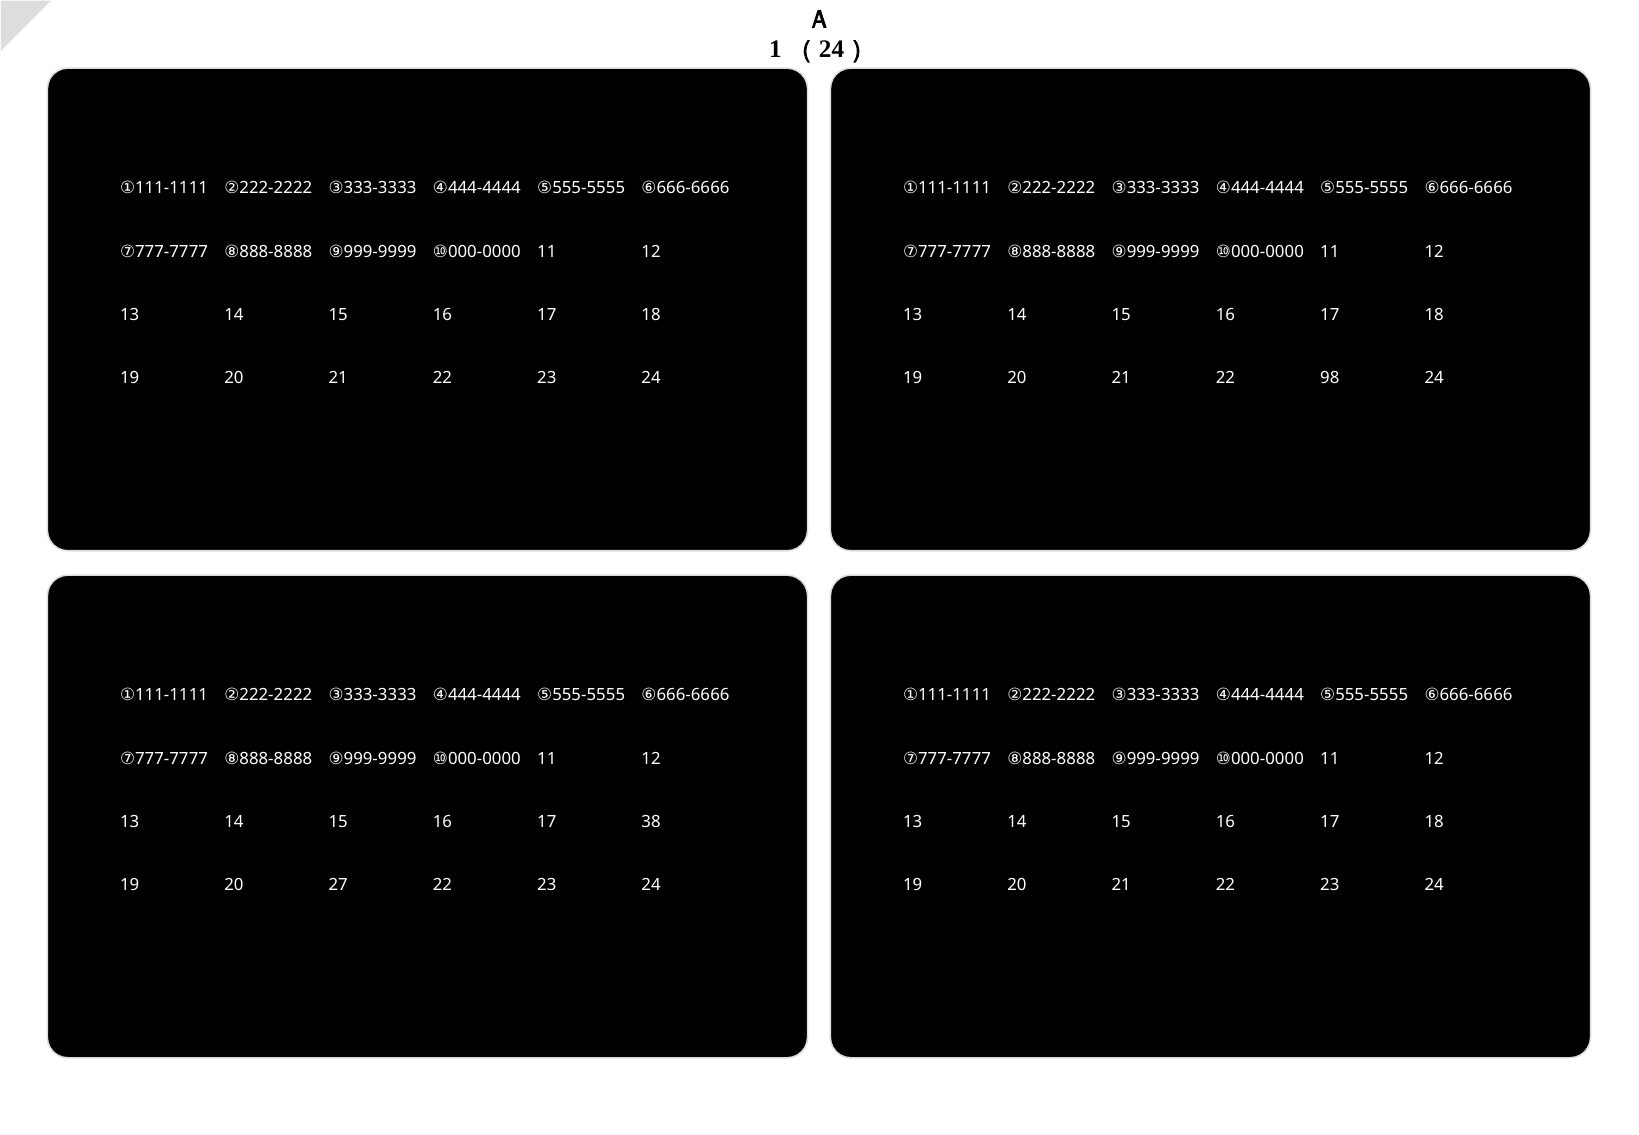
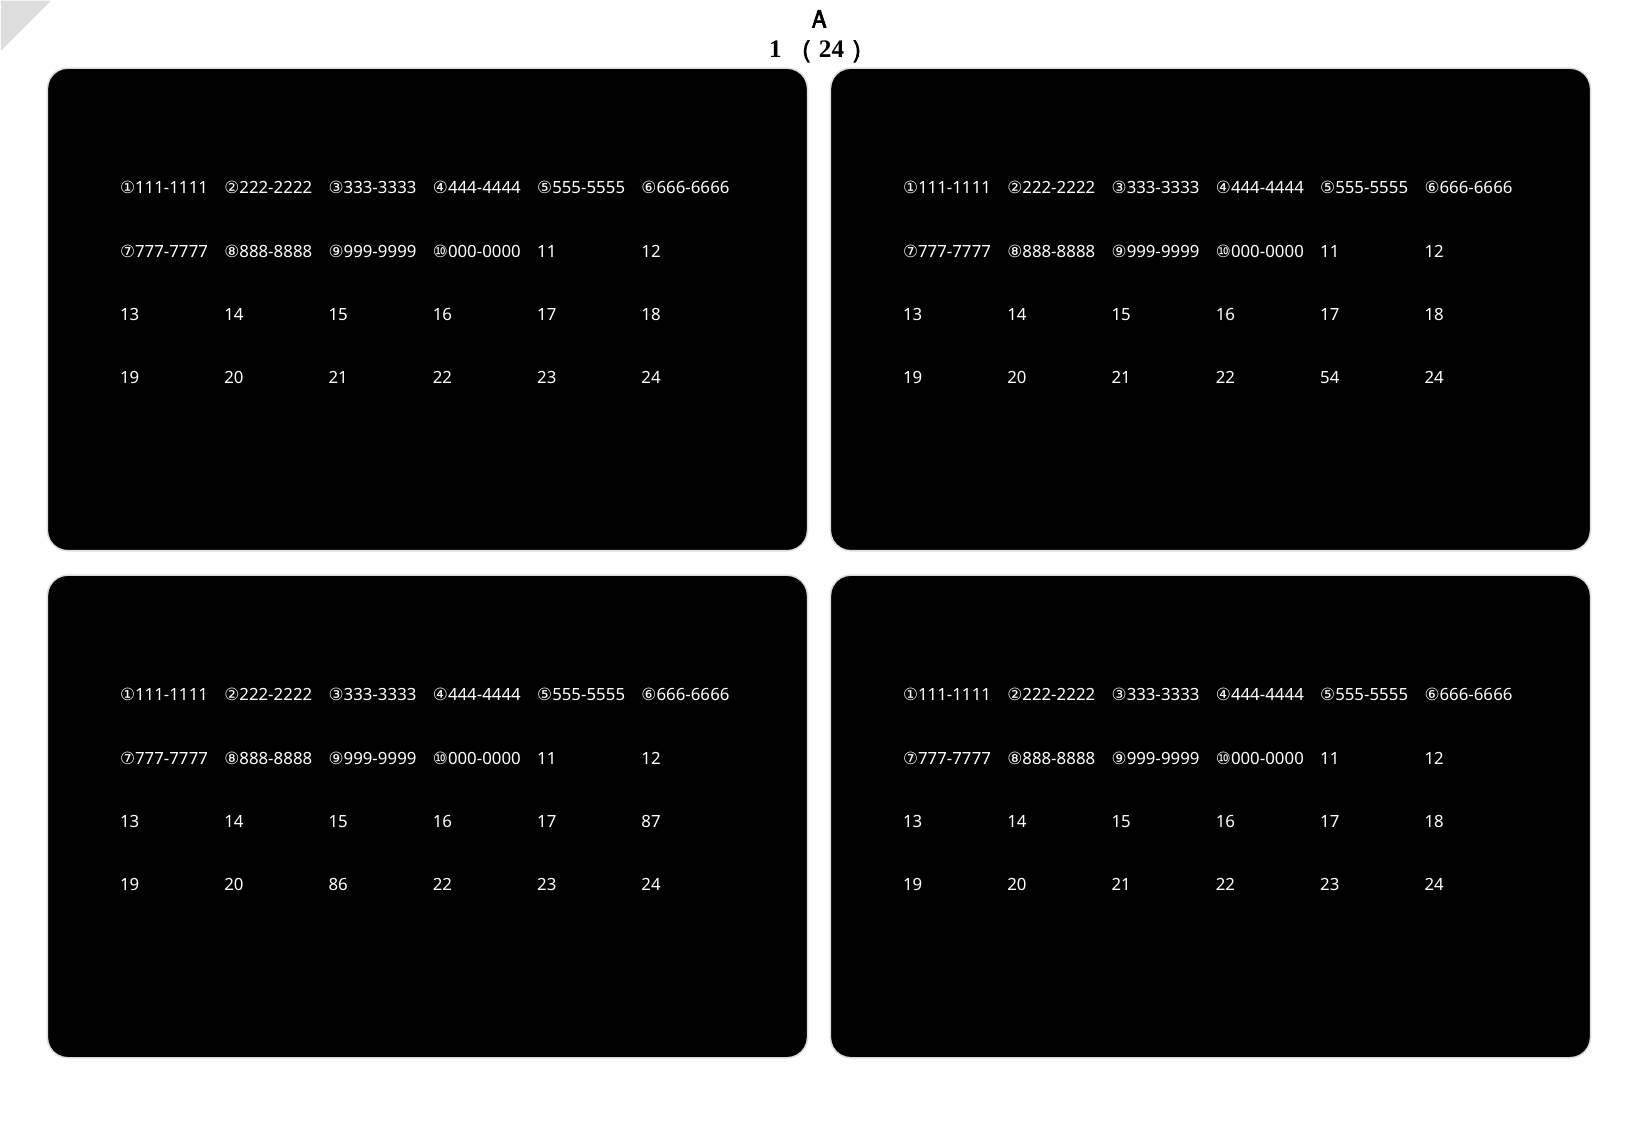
98: 98 -> 54
38: 38 -> 87
27: 27 -> 86
